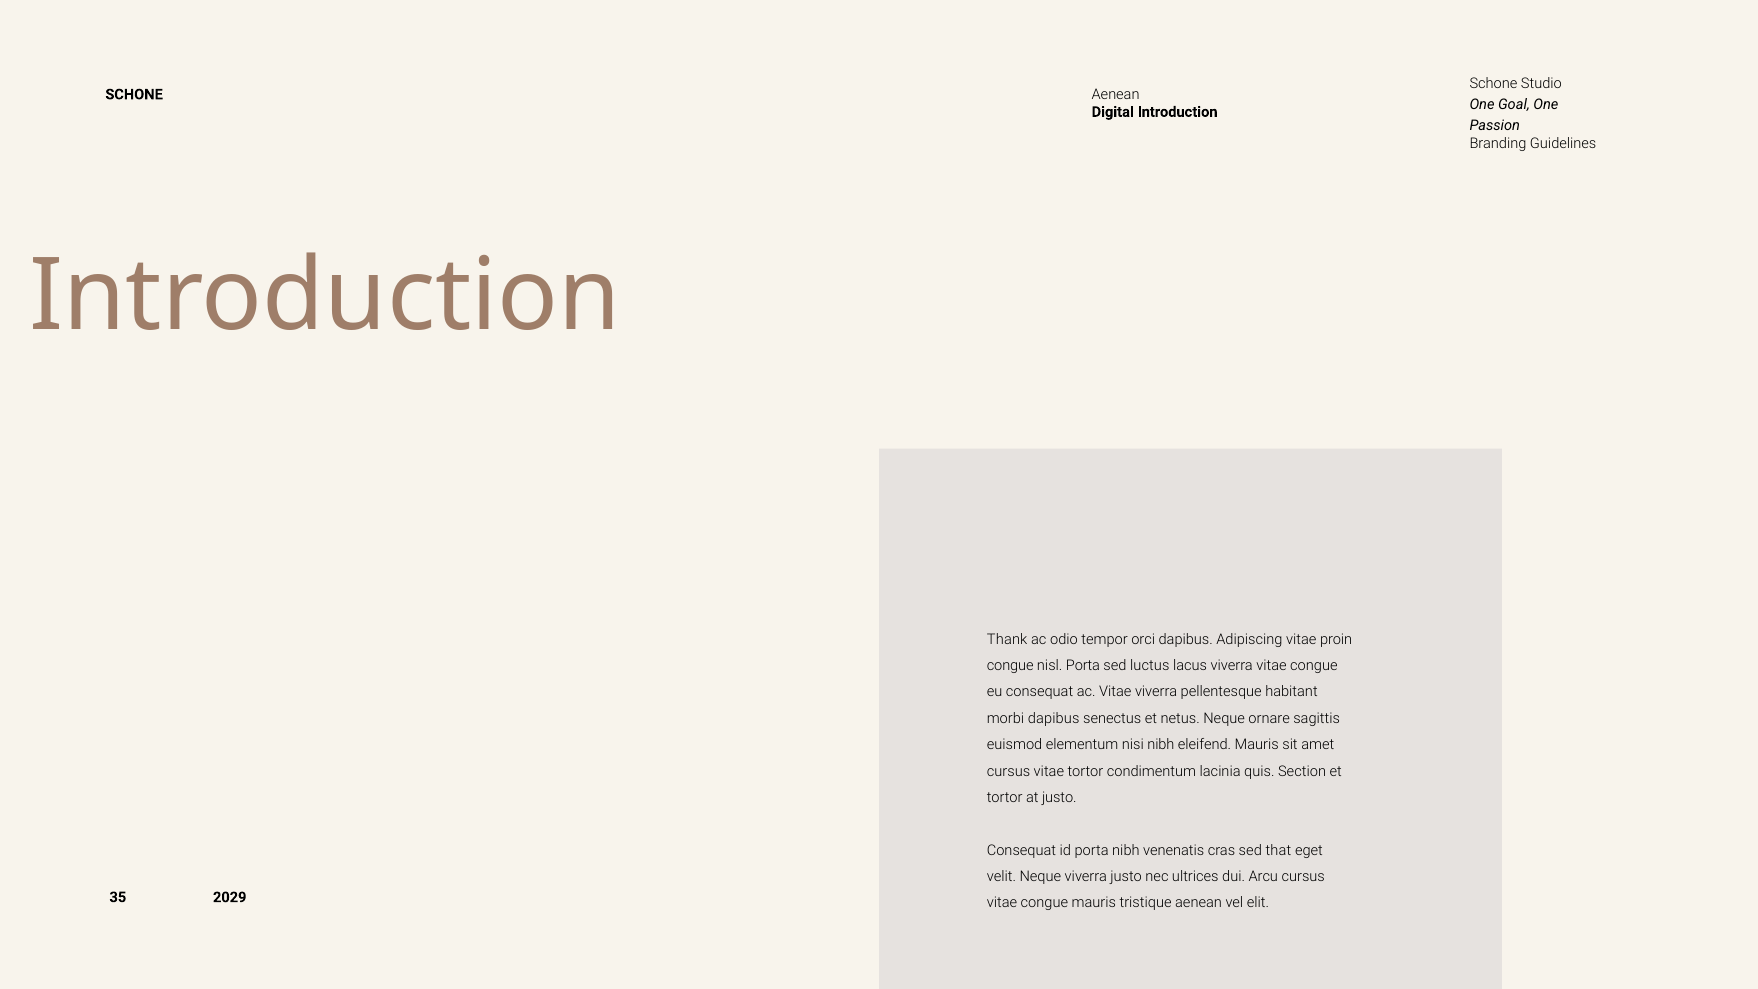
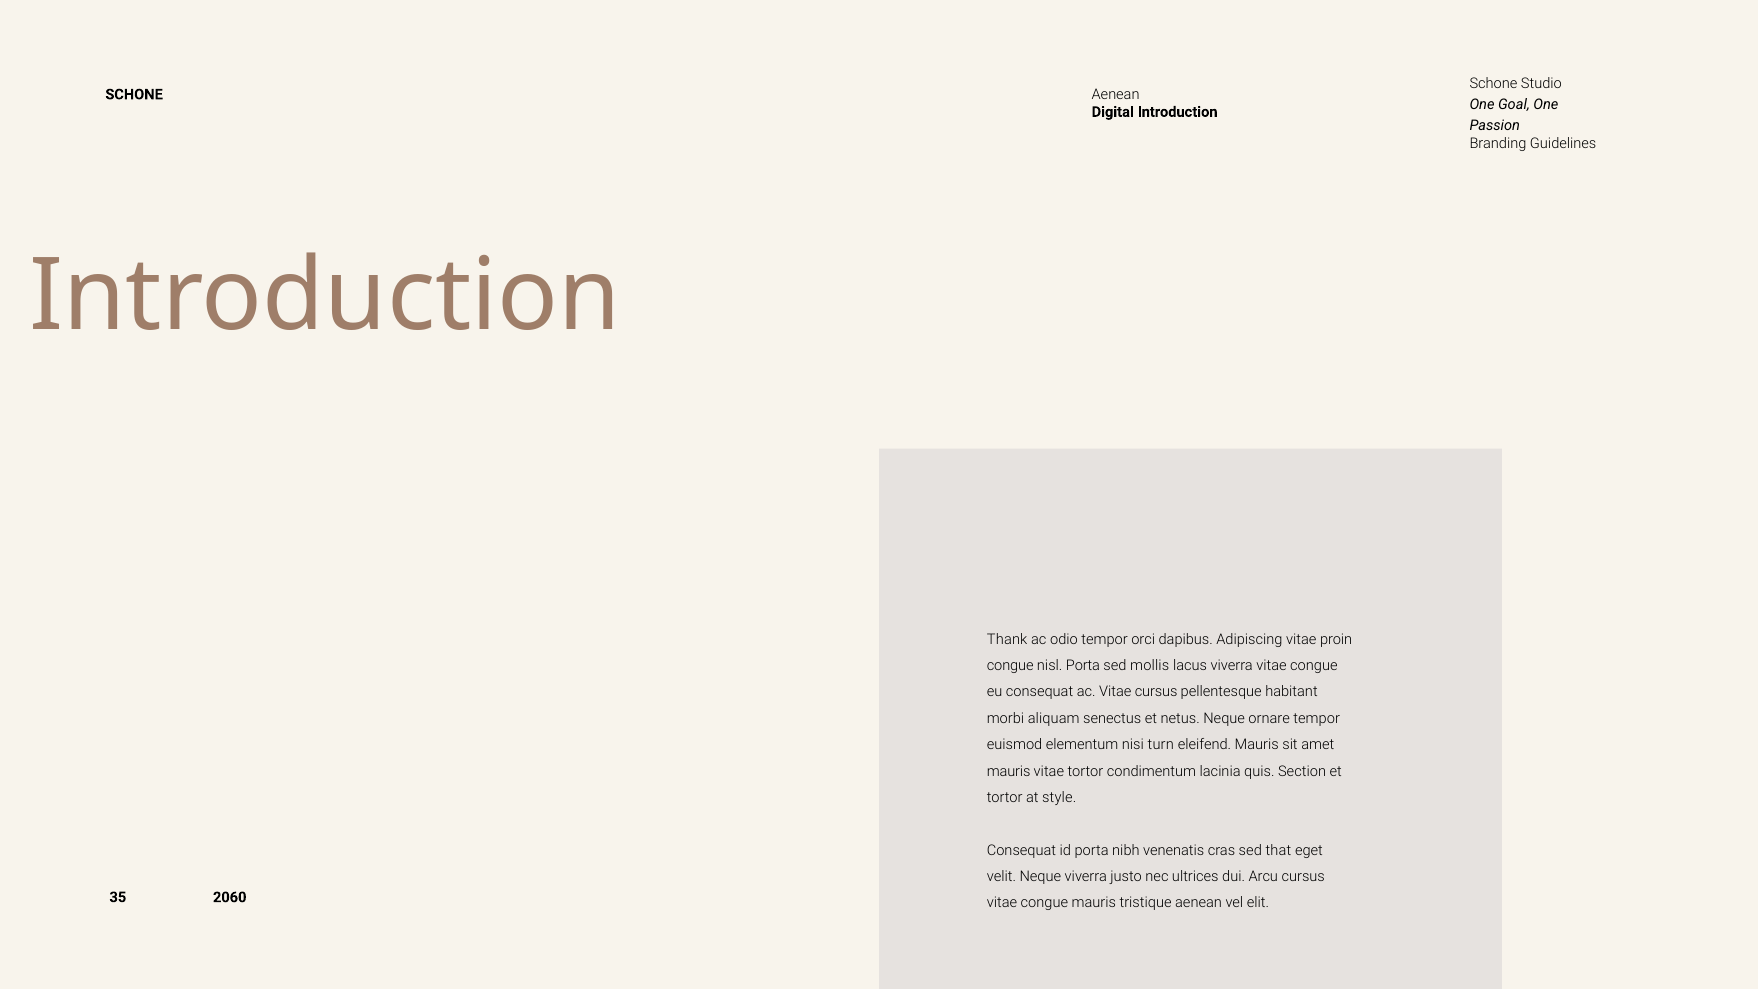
luctus: luctus -> mollis
Vitae viverra: viverra -> cursus
morbi dapibus: dapibus -> aliquam
ornare sagittis: sagittis -> tempor
nisi nibh: nibh -> turn
cursus at (1009, 771): cursus -> mauris
at justo: justo -> style
2029: 2029 -> 2060
